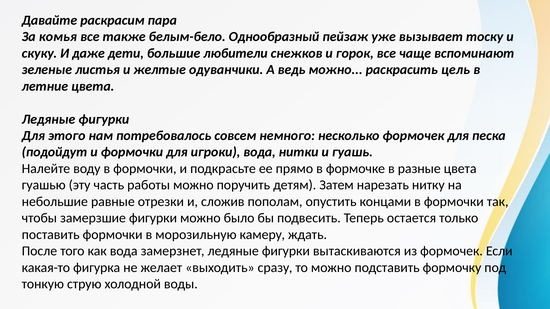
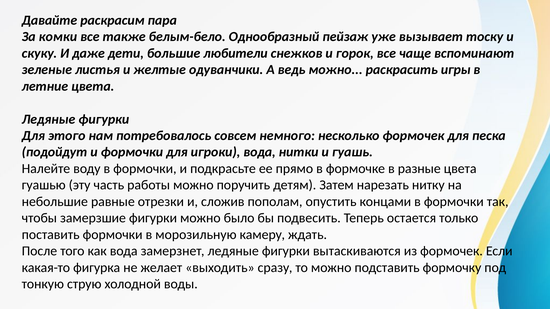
комья: комья -> комки
цель: цель -> игры
